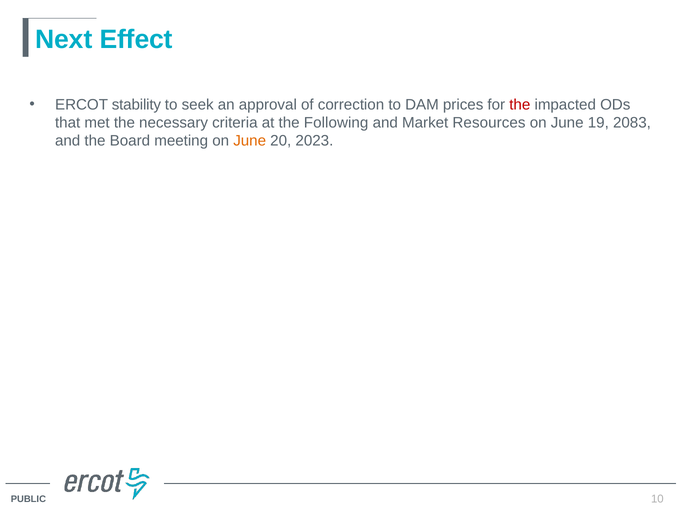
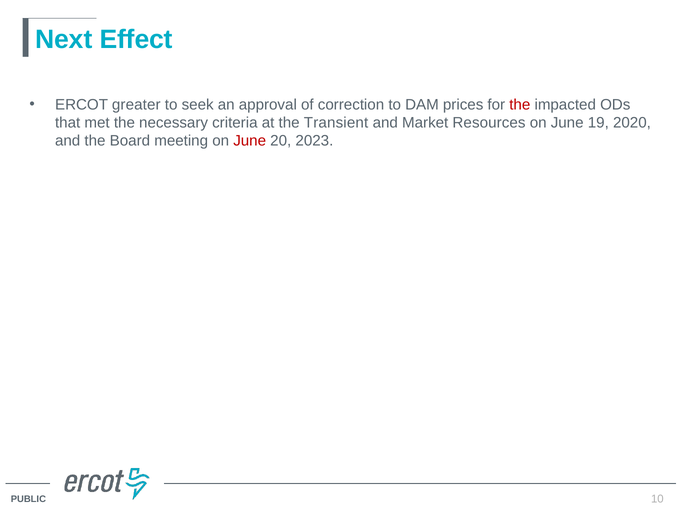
stability: stability -> greater
Following: Following -> Transient
2083: 2083 -> 2020
June at (250, 141) colour: orange -> red
